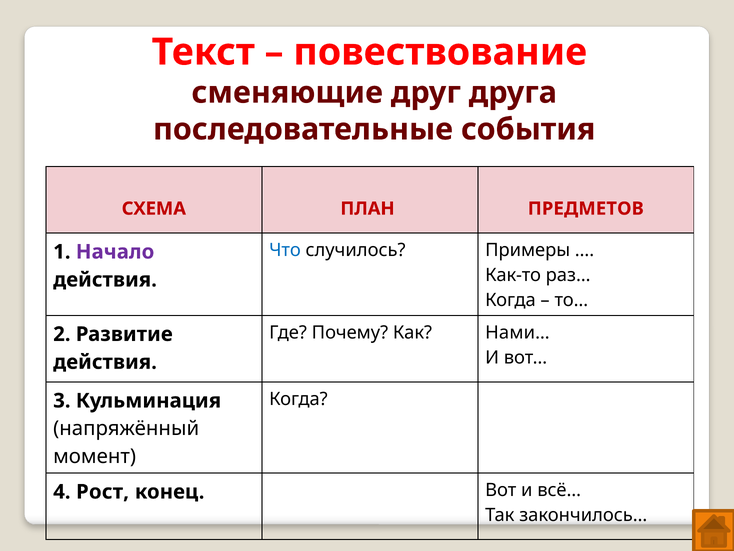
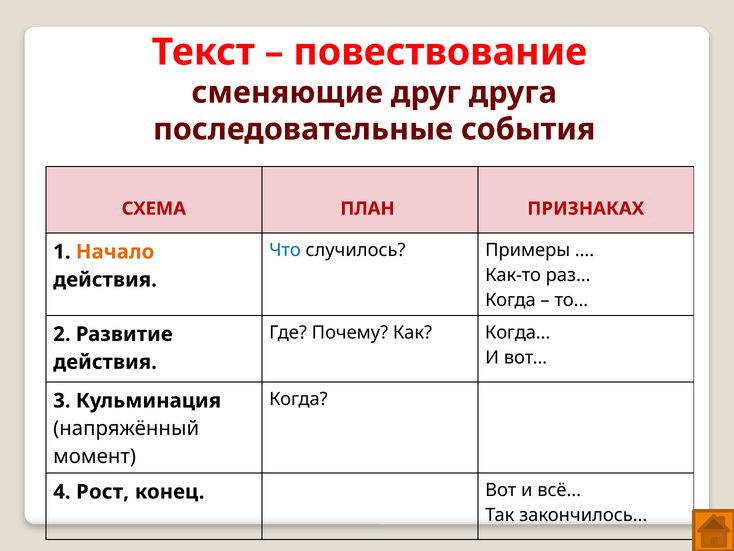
ПРЕДМЕТОВ: ПРЕДМЕТОВ -> ПРИЗНАКАХ
Начало colour: purple -> orange
Нами…: Нами… -> Когда…
